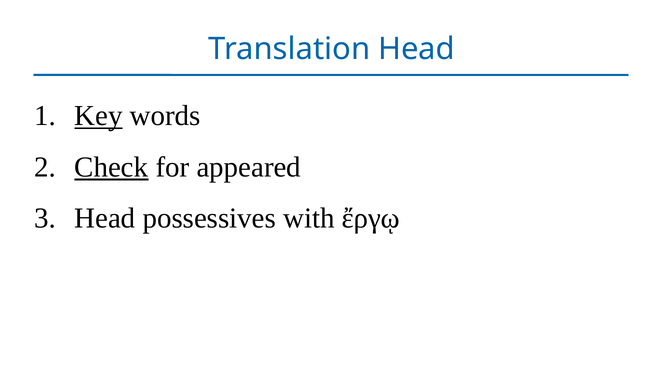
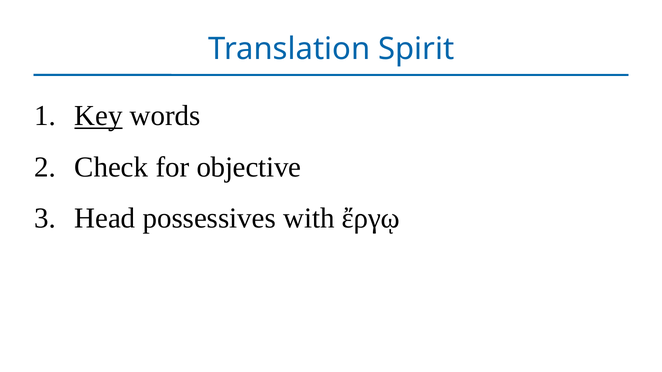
Translation Head: Head -> Spirit
Check underline: present -> none
appeared: appeared -> objective
